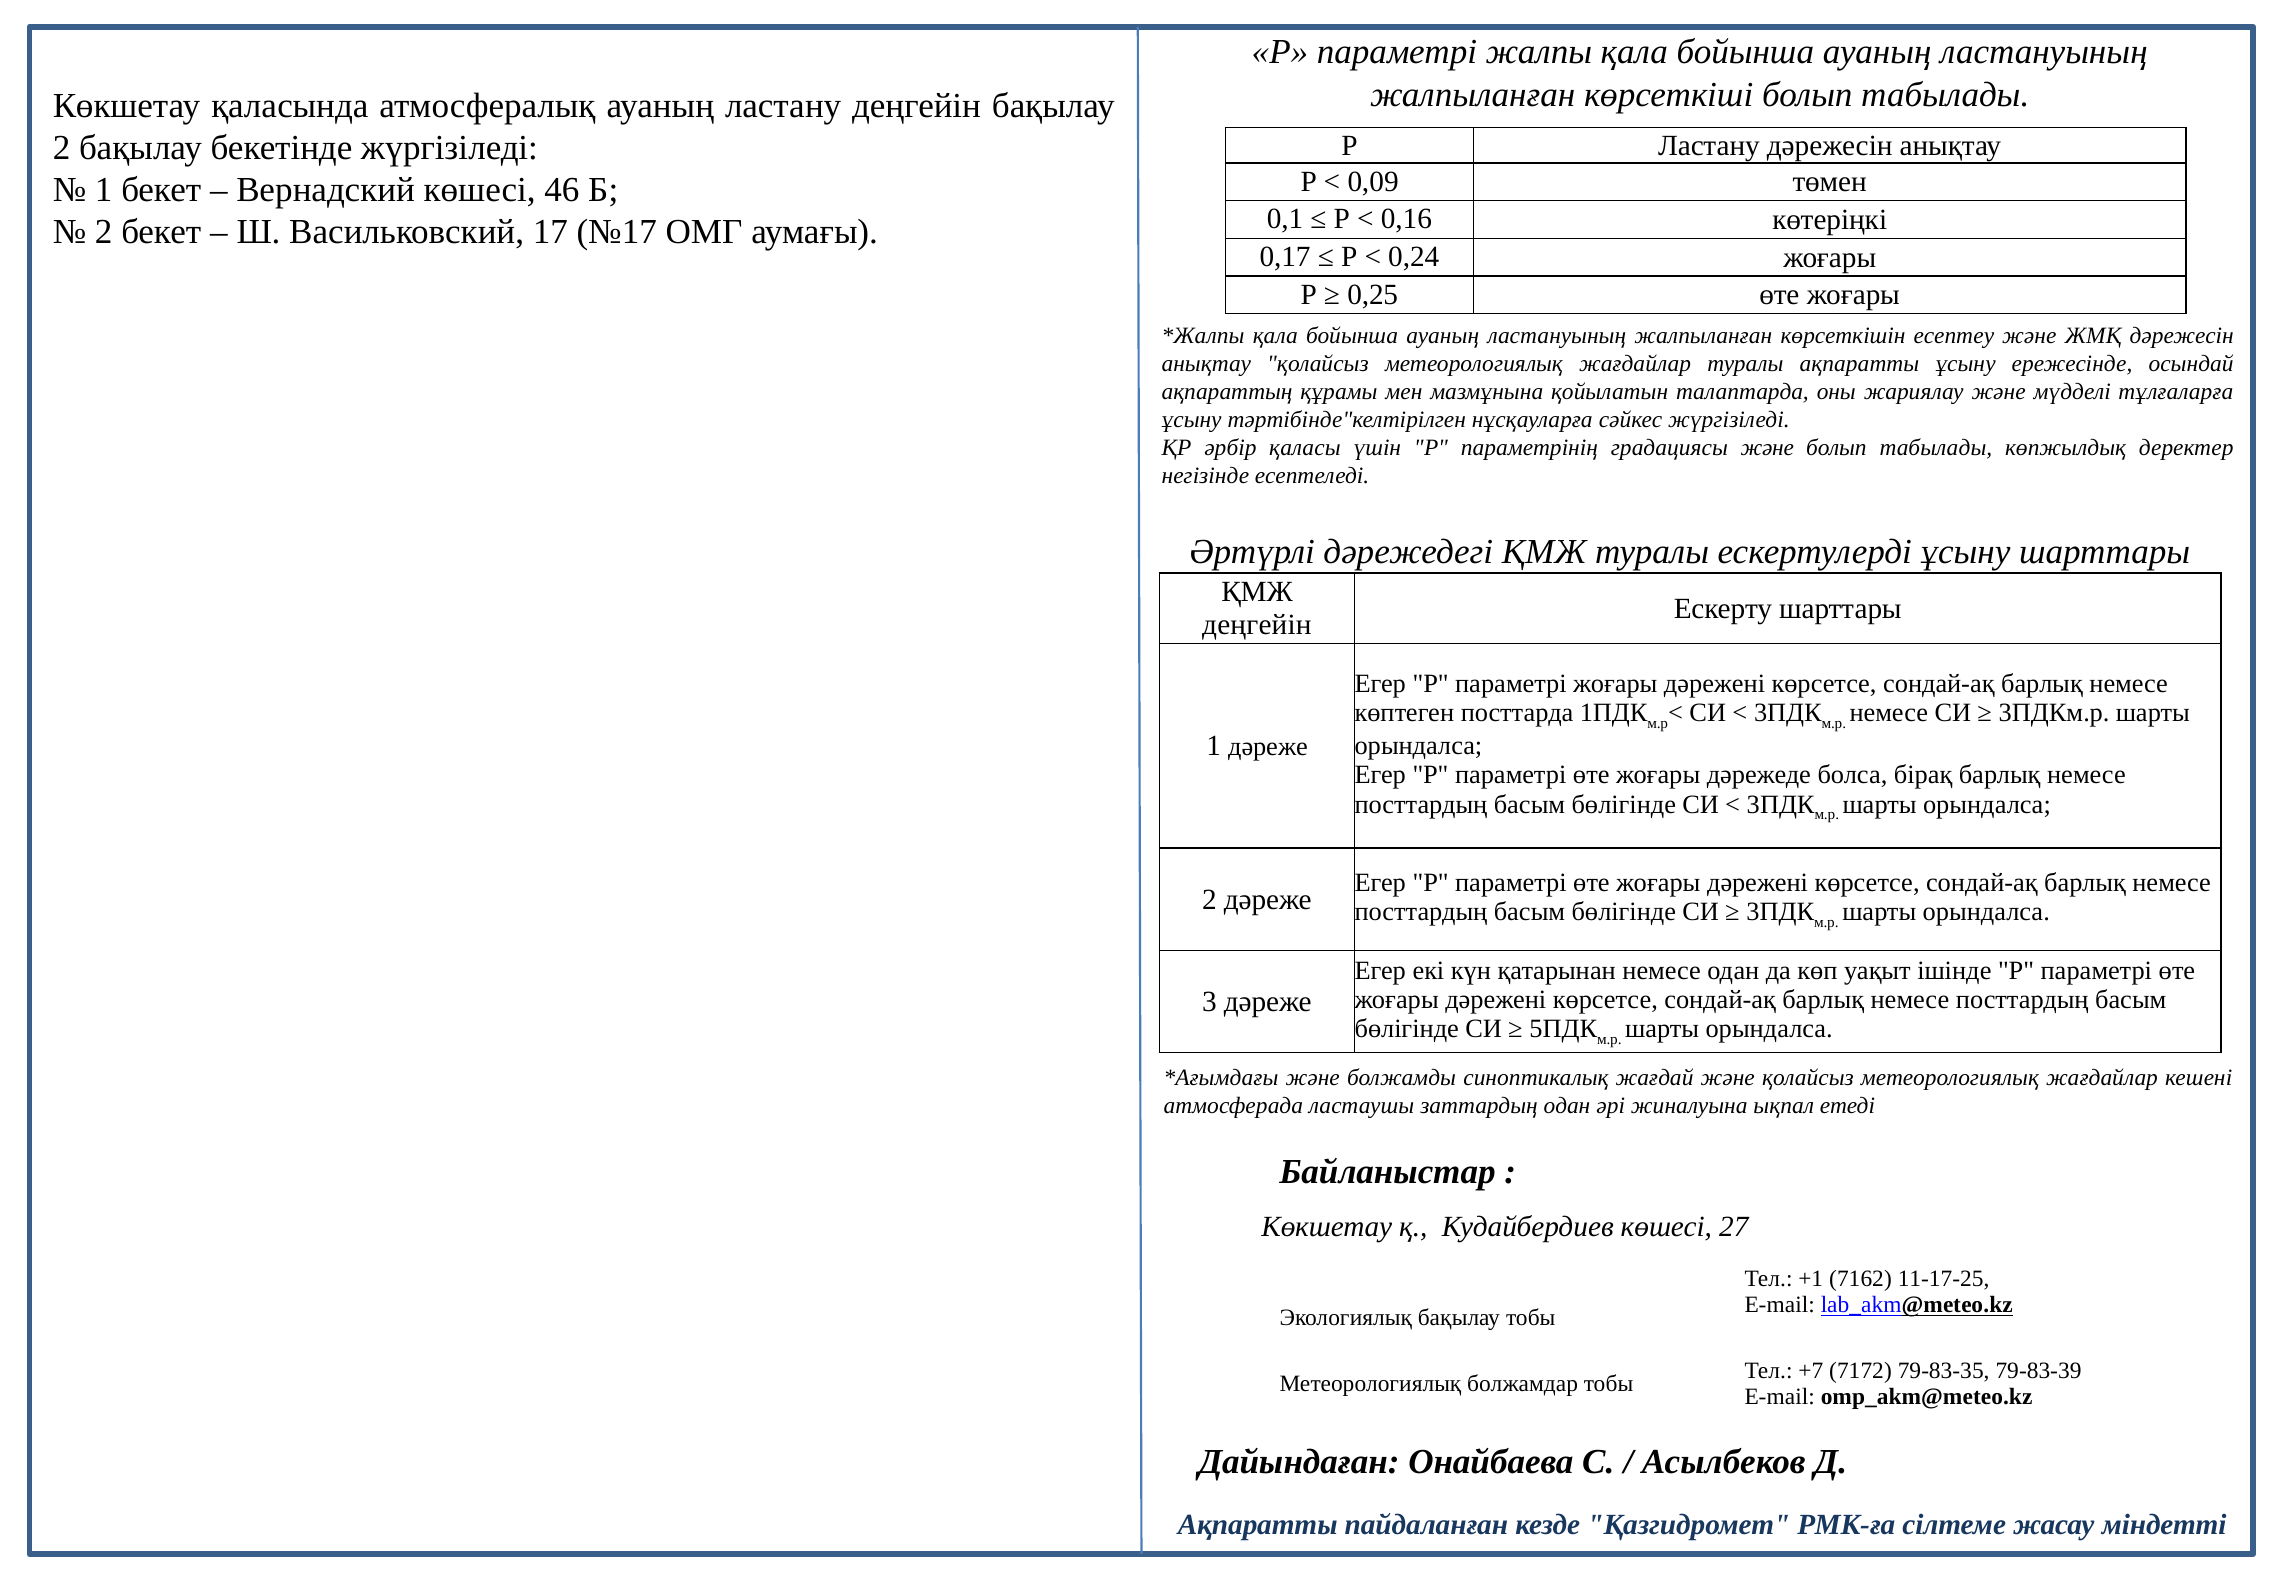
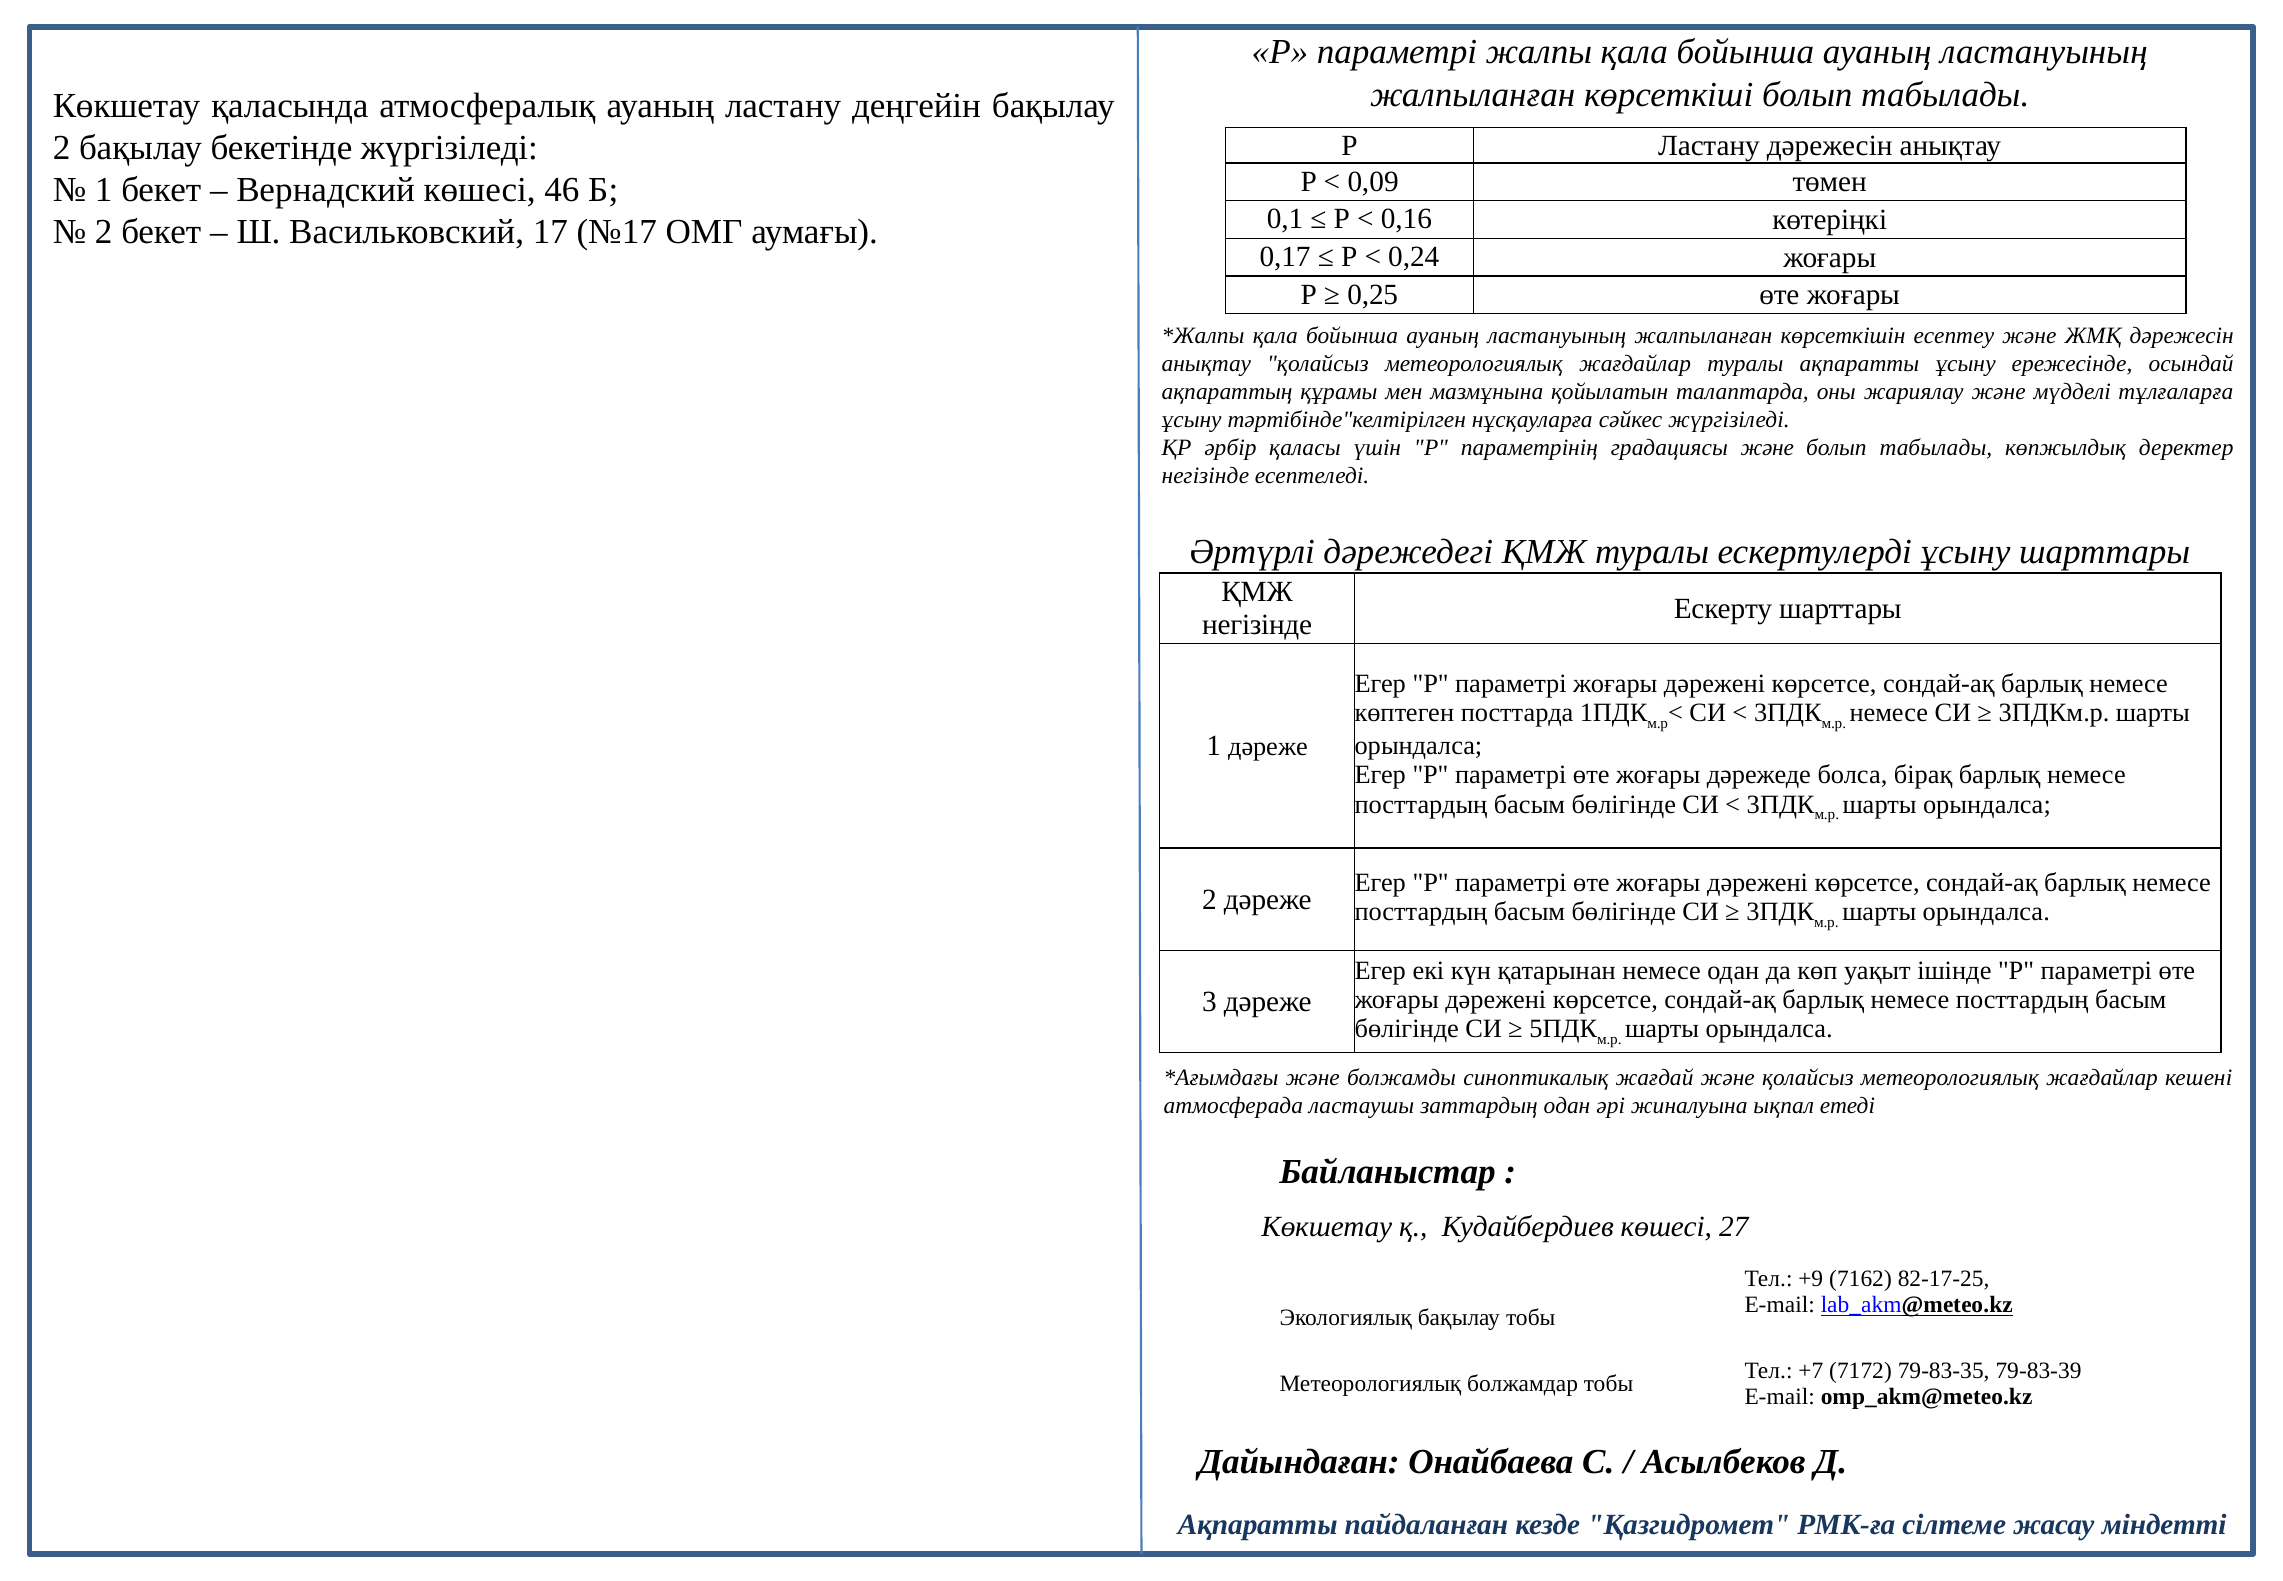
деңгейін at (1257, 624): деңгейін -> негізінде
+1: +1 -> +9
11-17-25: 11-17-25 -> 82-17-25
